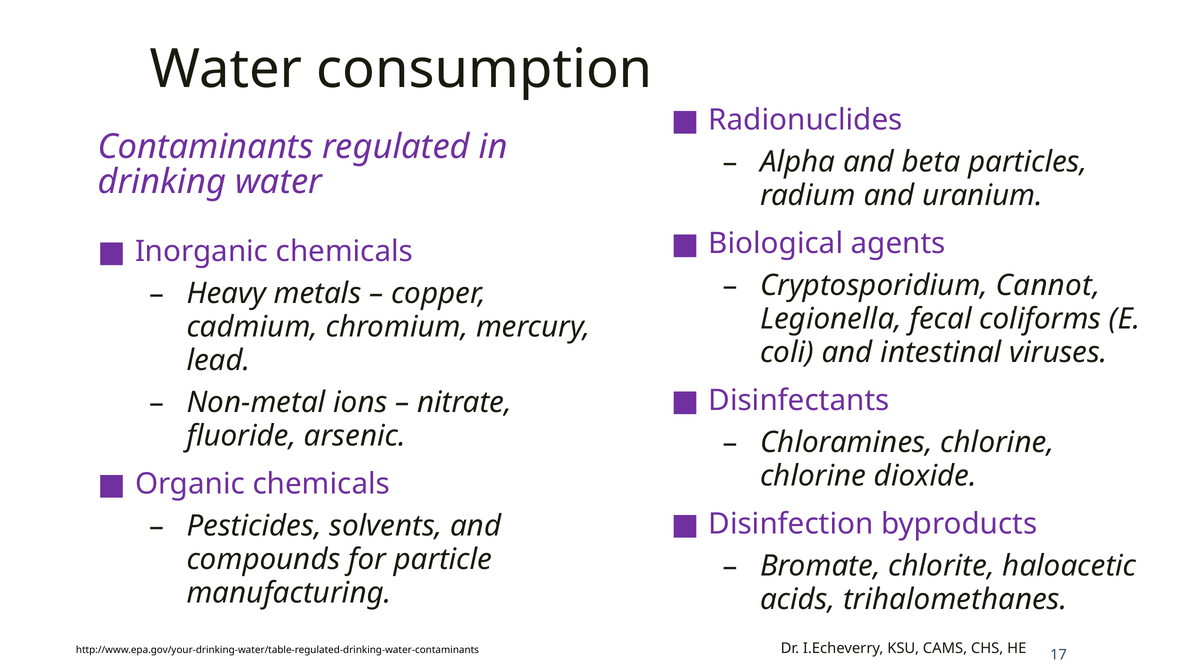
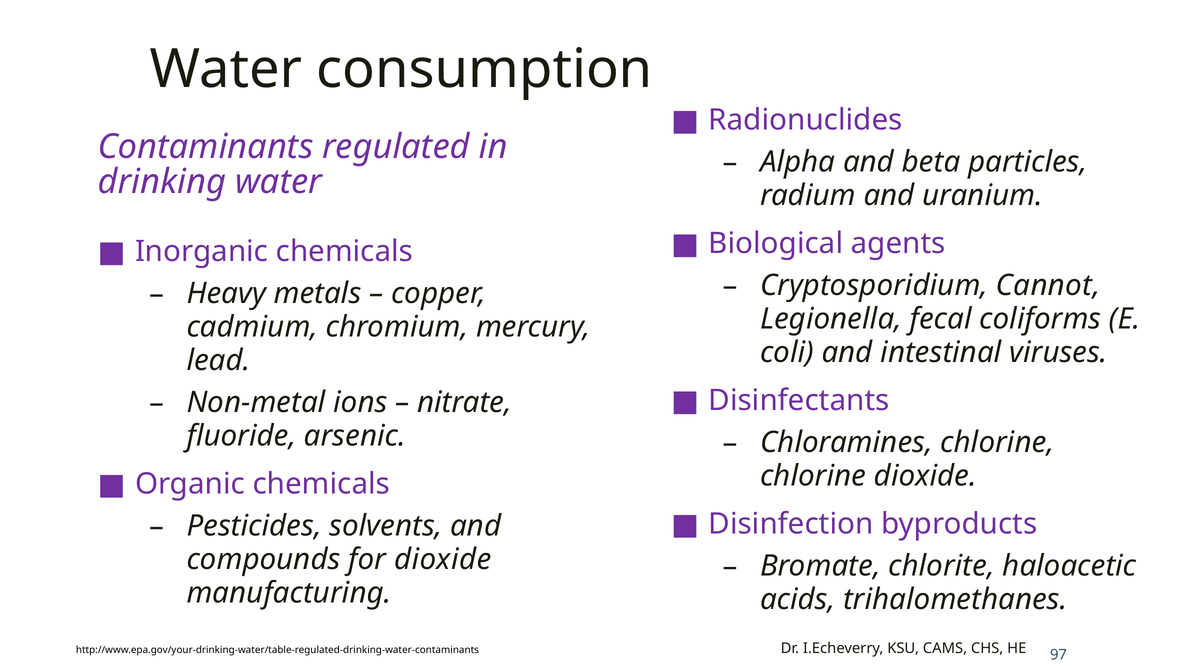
for particle: particle -> dioxide
17: 17 -> 97
